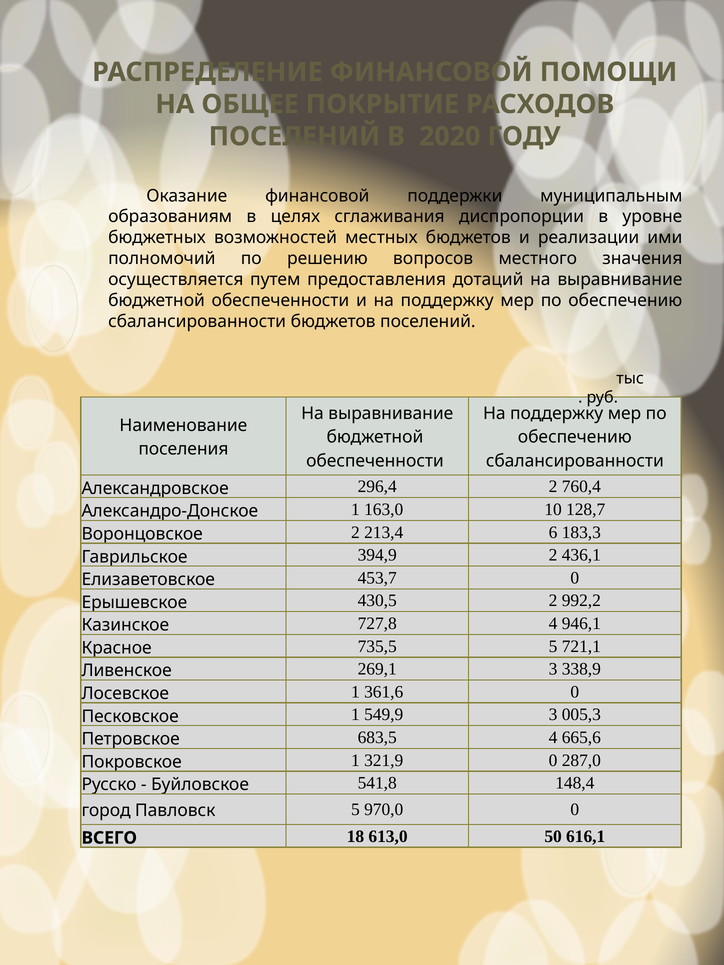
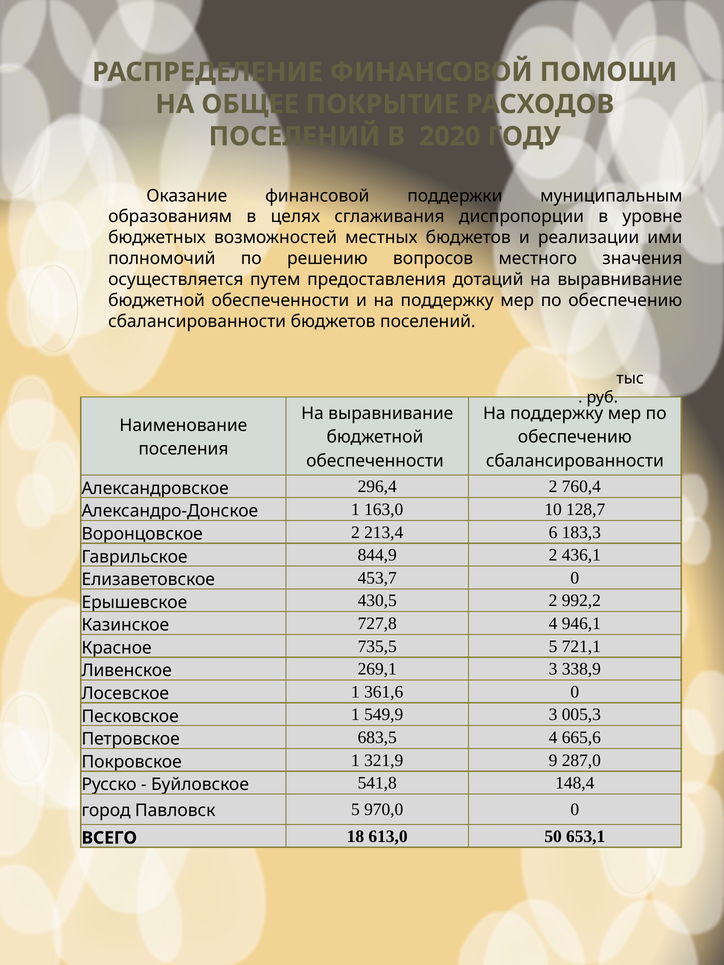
394,9: 394,9 -> 844,9
321,9 0: 0 -> 9
616,1: 616,1 -> 653,1
